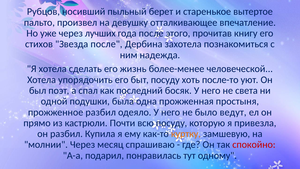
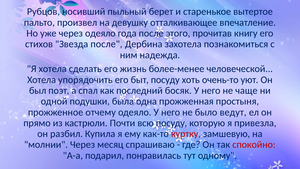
через лучших: лучших -> одеяло
после-то: после-то -> очень-то
света: света -> чаще
прожженное разбил: разбил -> отчему
куртку colour: orange -> red
